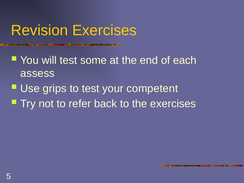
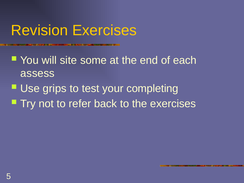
will test: test -> site
competent: competent -> completing
